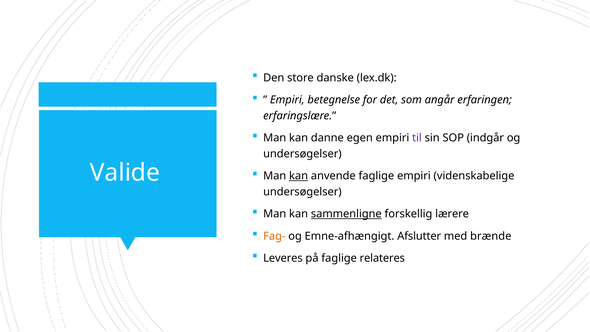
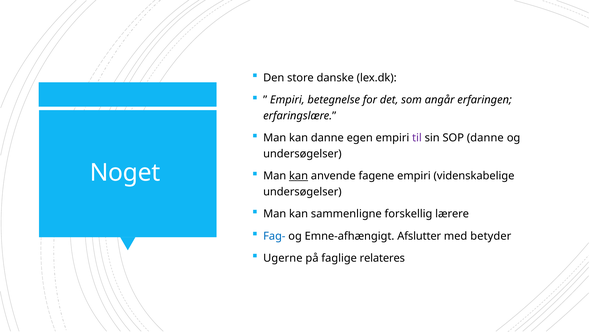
SOP indgår: indgår -> danne
Valide: Valide -> Noget
anvende faglige: faglige -> fagene
sammenligne underline: present -> none
Fag- colour: orange -> blue
brænde: brænde -> betyder
Leveres: Leveres -> Ugerne
